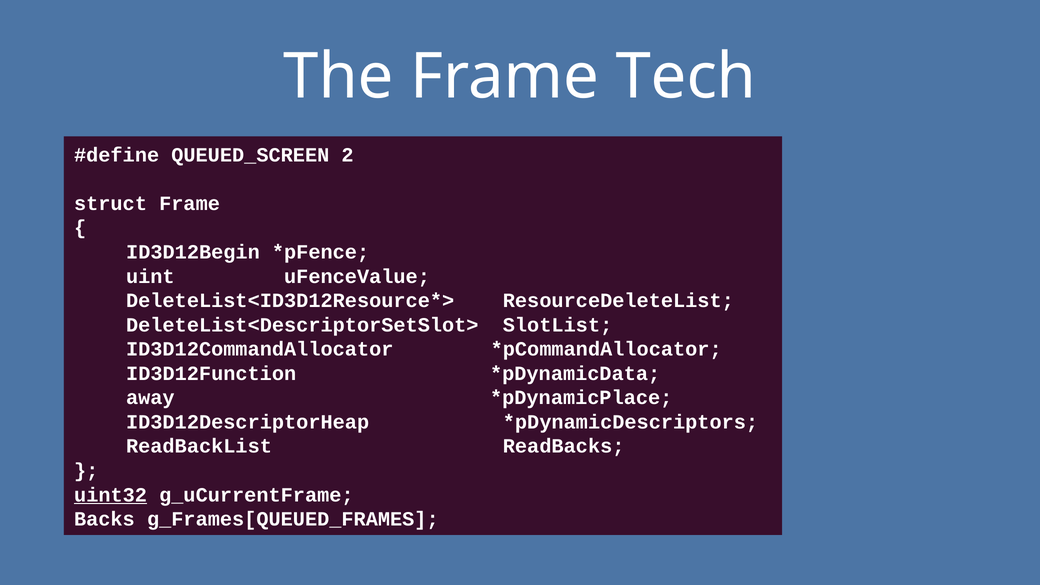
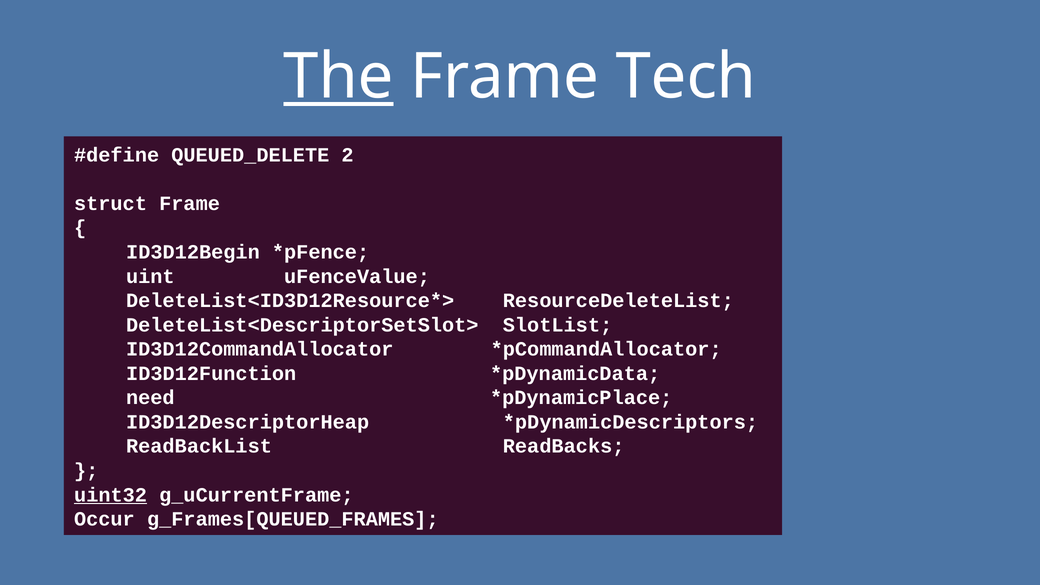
The underline: none -> present
QUEUED_SCREEN: QUEUED_SCREEN -> QUEUED_DELETE
away: away -> need
Backs: Backs -> Occur
